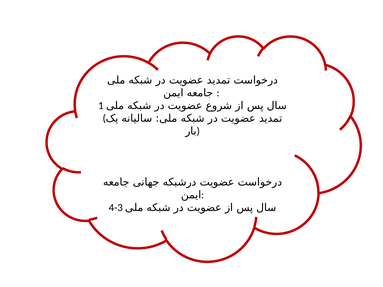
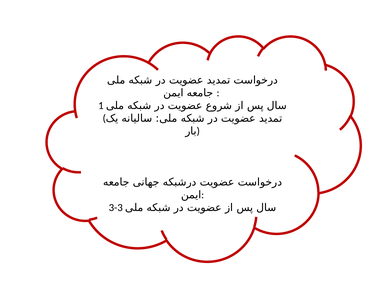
4-3: 4-3 -> 3-3
